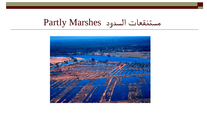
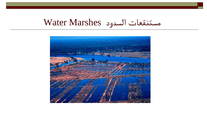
Partly: Partly -> Water
